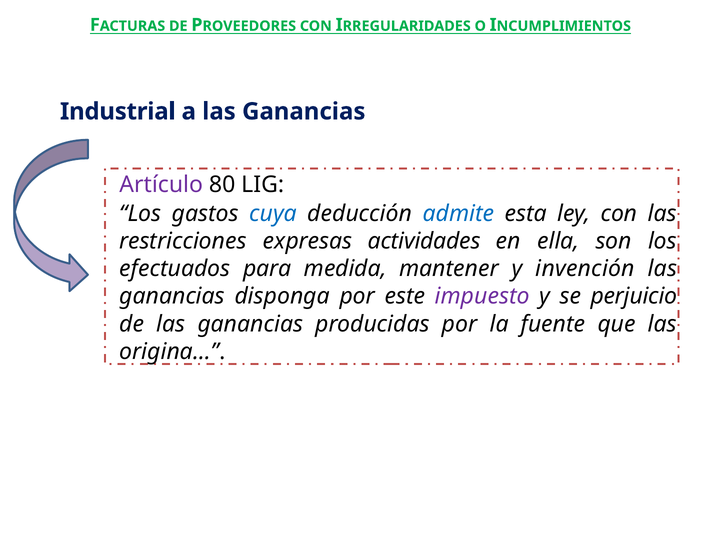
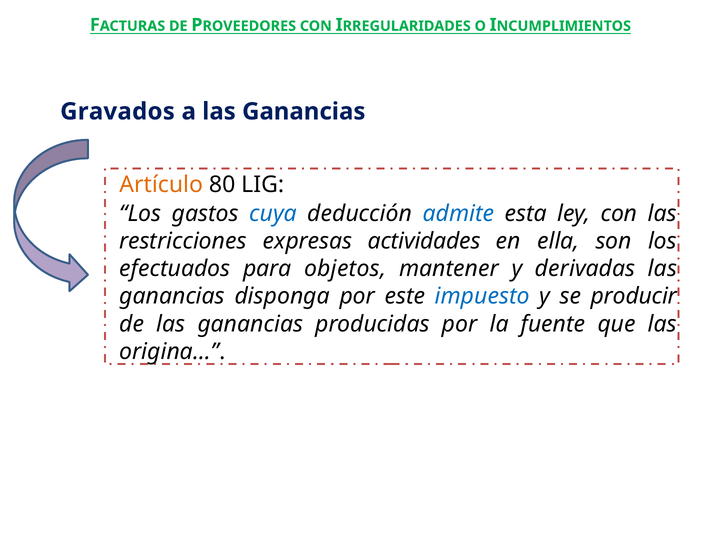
Industrial: Industrial -> Gravados
Artículo colour: purple -> orange
medida: medida -> objetos
invención: invención -> derivadas
impuesto colour: purple -> blue
perjuicio: perjuicio -> producir
